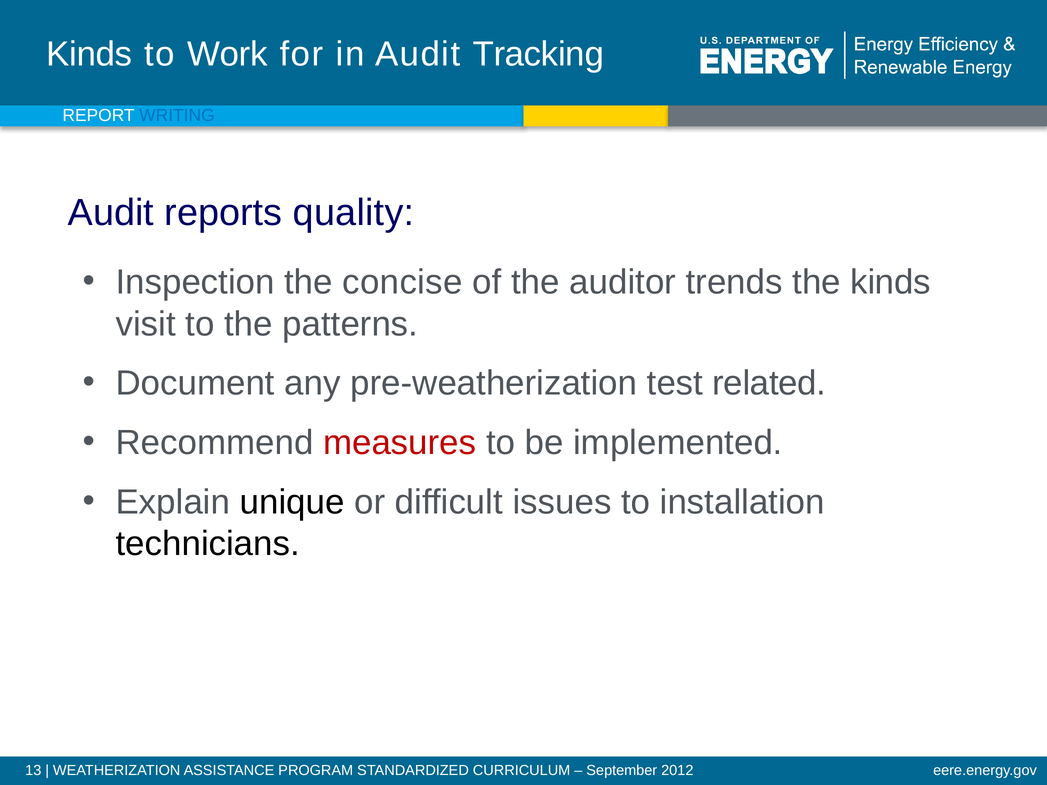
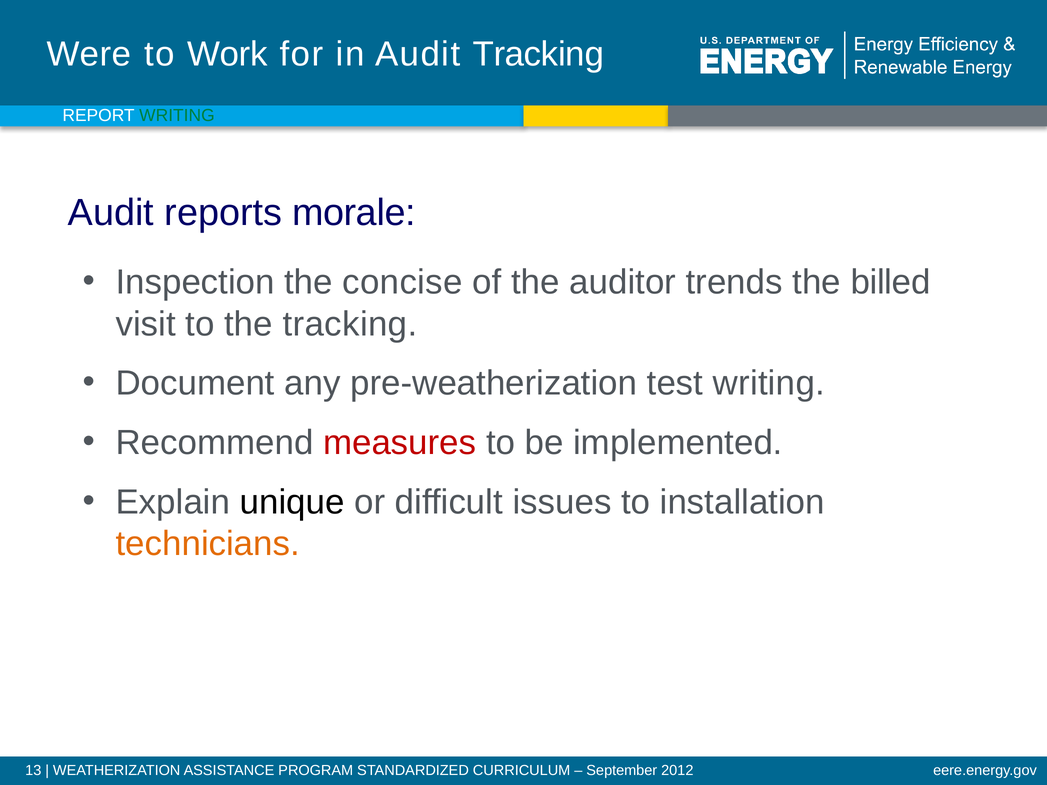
Kinds at (89, 54): Kinds -> Were
WRITING at (177, 115) colour: blue -> green
quality: quality -> morale
the kinds: kinds -> billed
the patterns: patterns -> tracking
test related: related -> writing
technicians colour: black -> orange
